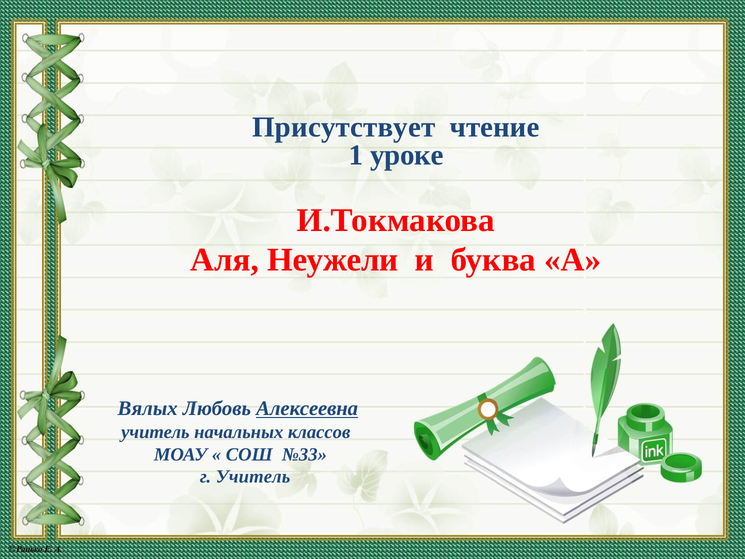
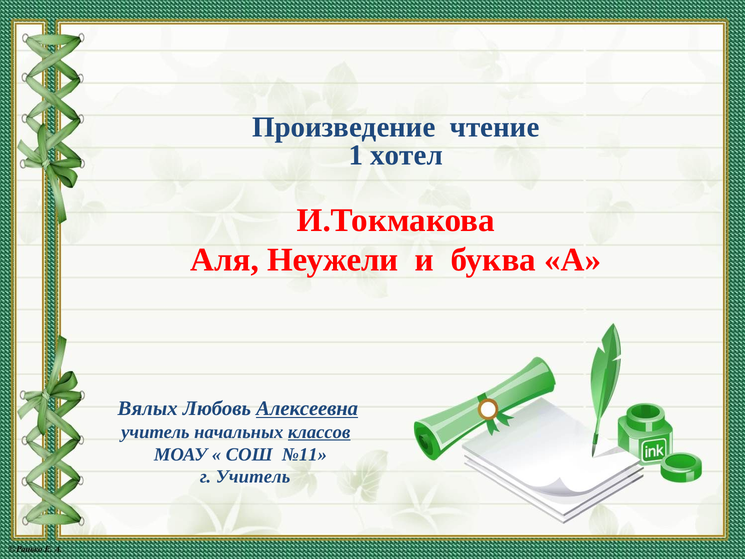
Присутствует: Присутствует -> Произведение
уроке: уроке -> хотел
классов underline: none -> present
№33: №33 -> №11
